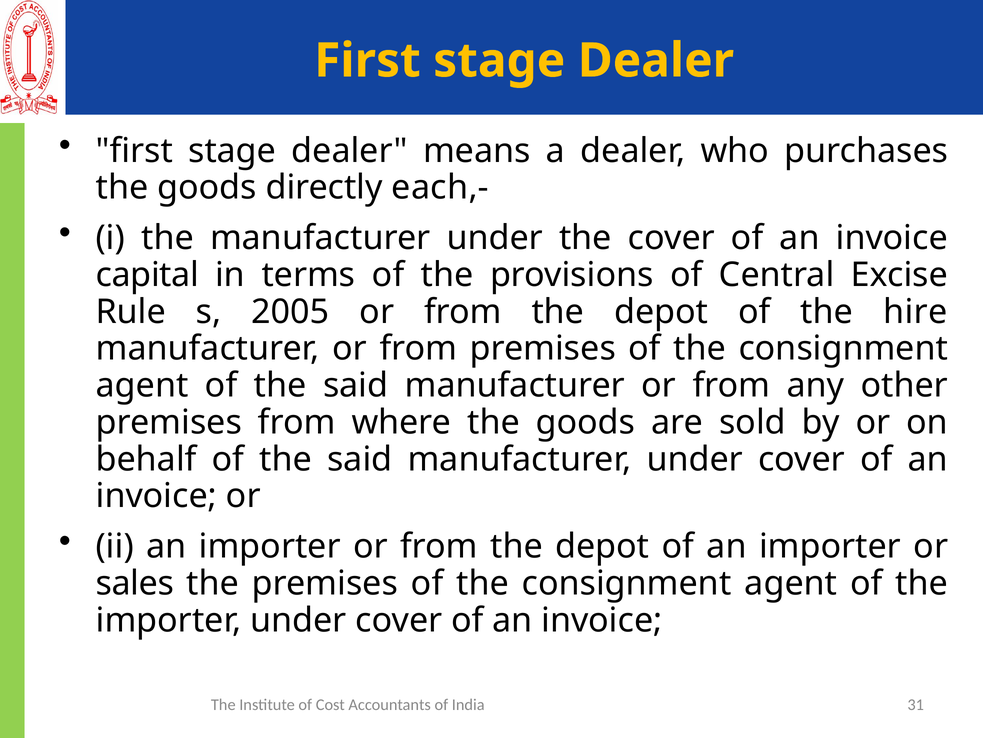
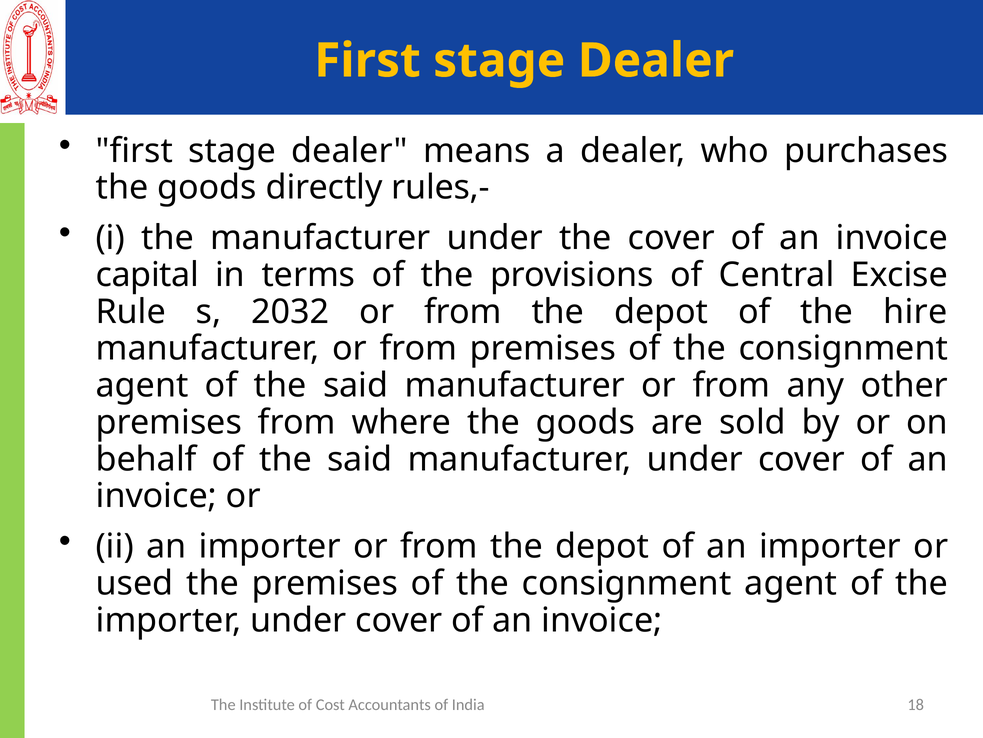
each,-: each,- -> rules,-
2005: 2005 -> 2032
sales: sales -> used
31: 31 -> 18
